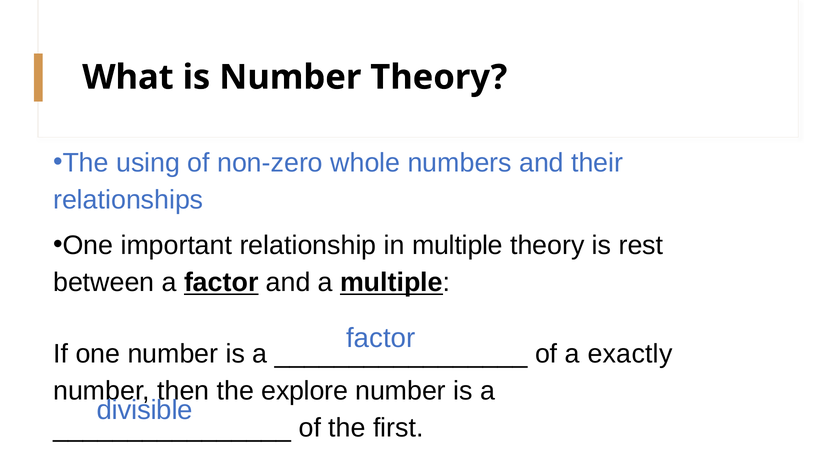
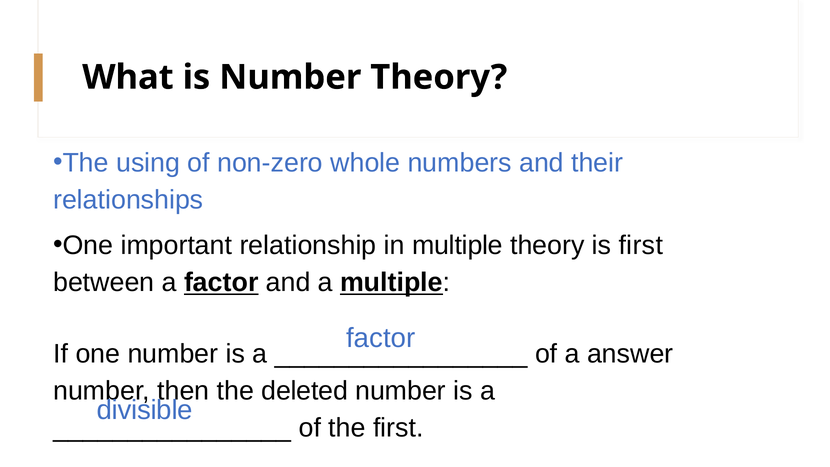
is rest: rest -> first
exactly: exactly -> answer
explore: explore -> deleted
